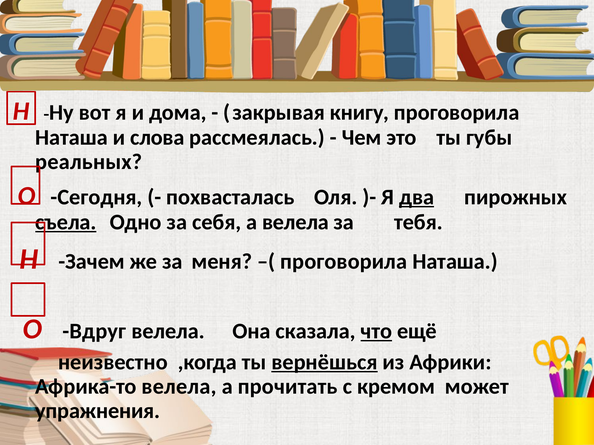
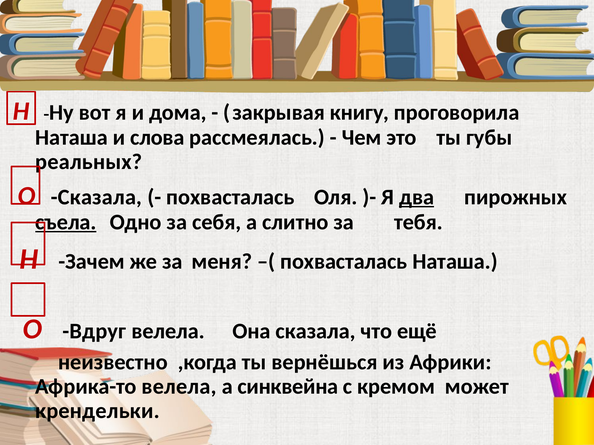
О Сегодня: Сегодня -> Сказала
а велела: велела -> слитно
проговорила at (344, 262): проговорила -> похвасталась
что underline: present -> none
вернёшься underline: present -> none
прочитать: прочитать -> синквейна
упражнения: упражнения -> крендельки
